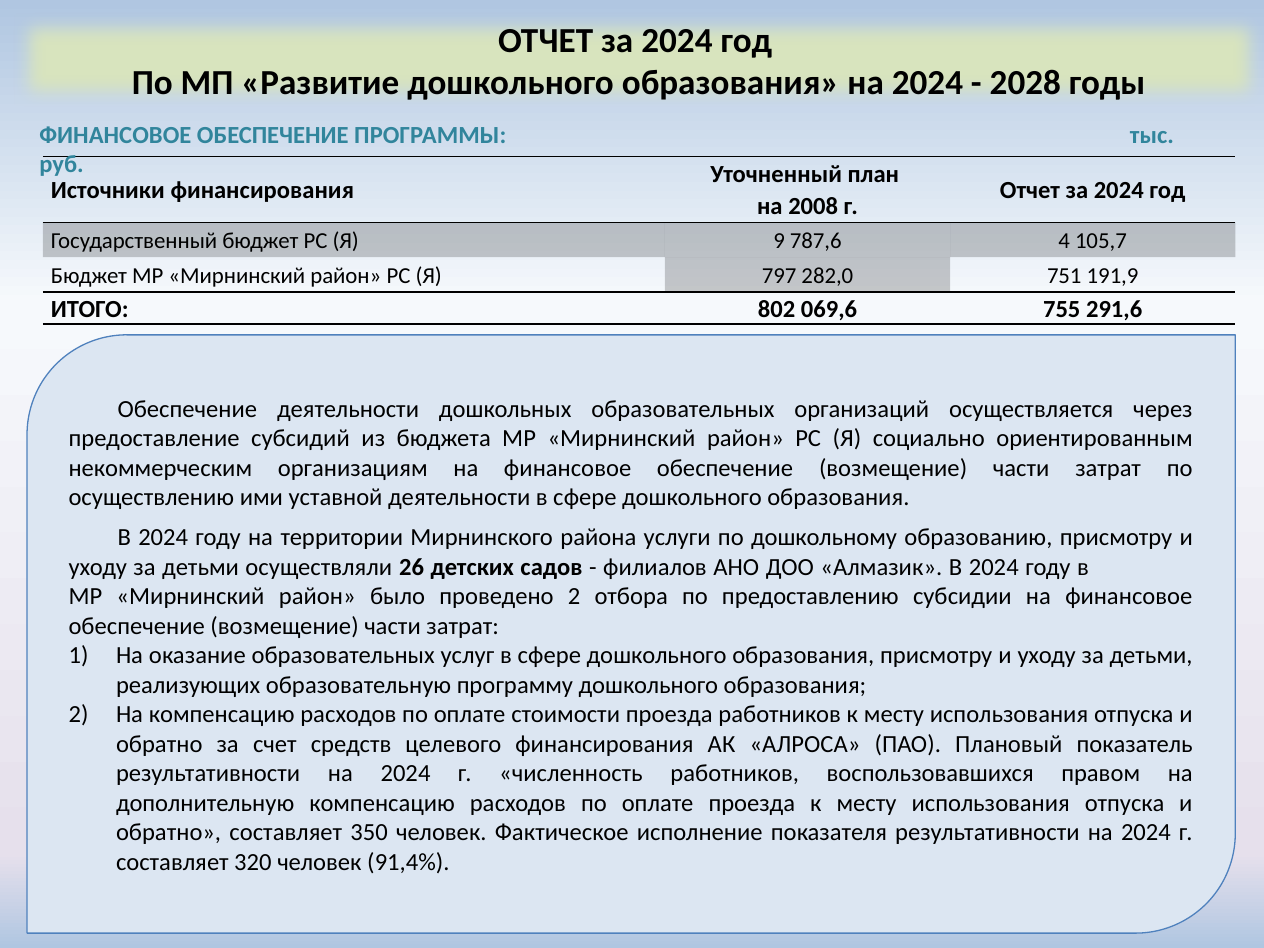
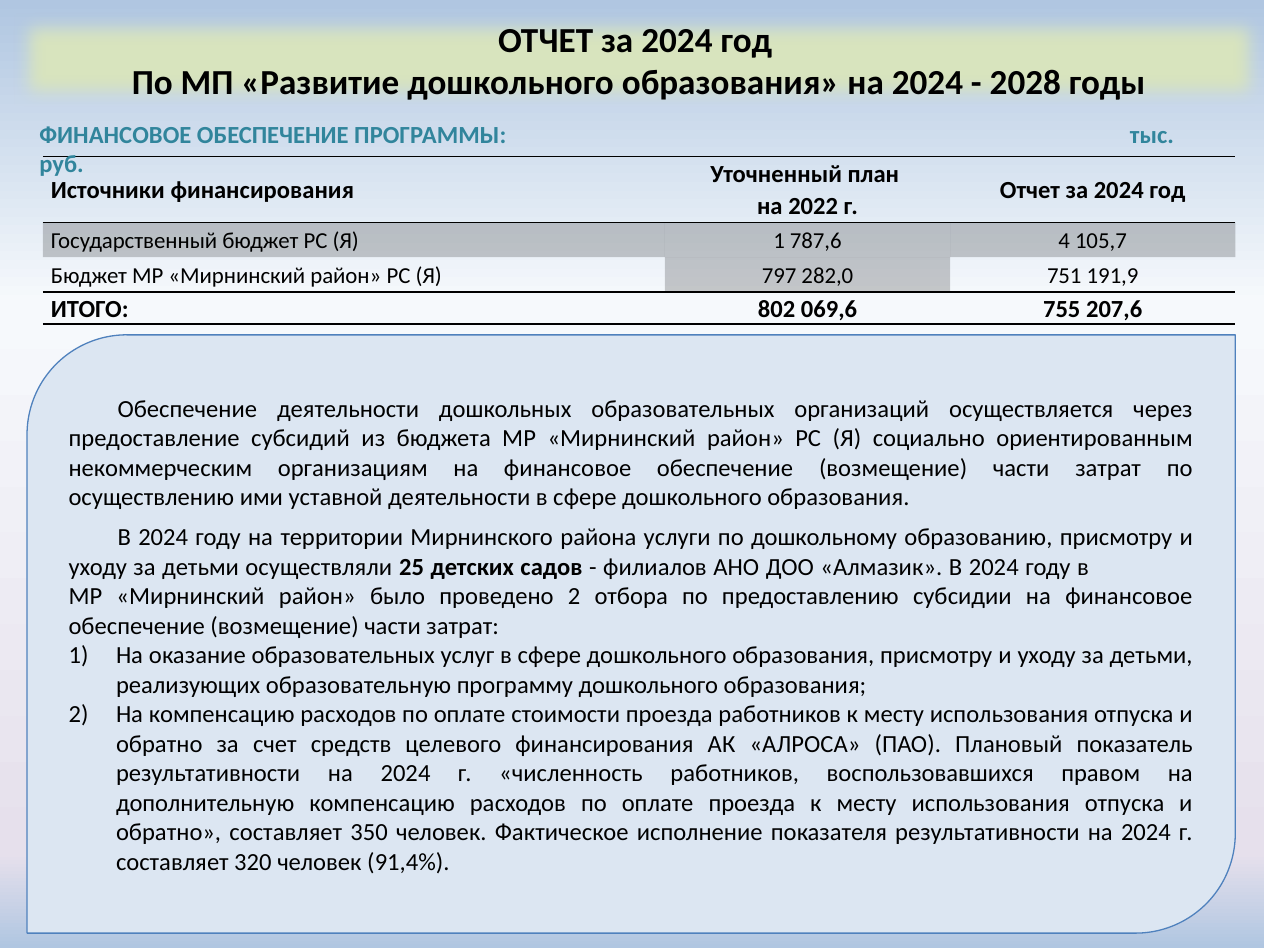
2008: 2008 -> 2022
Я 9: 9 -> 1
291,6: 291,6 -> 207,6
26: 26 -> 25
